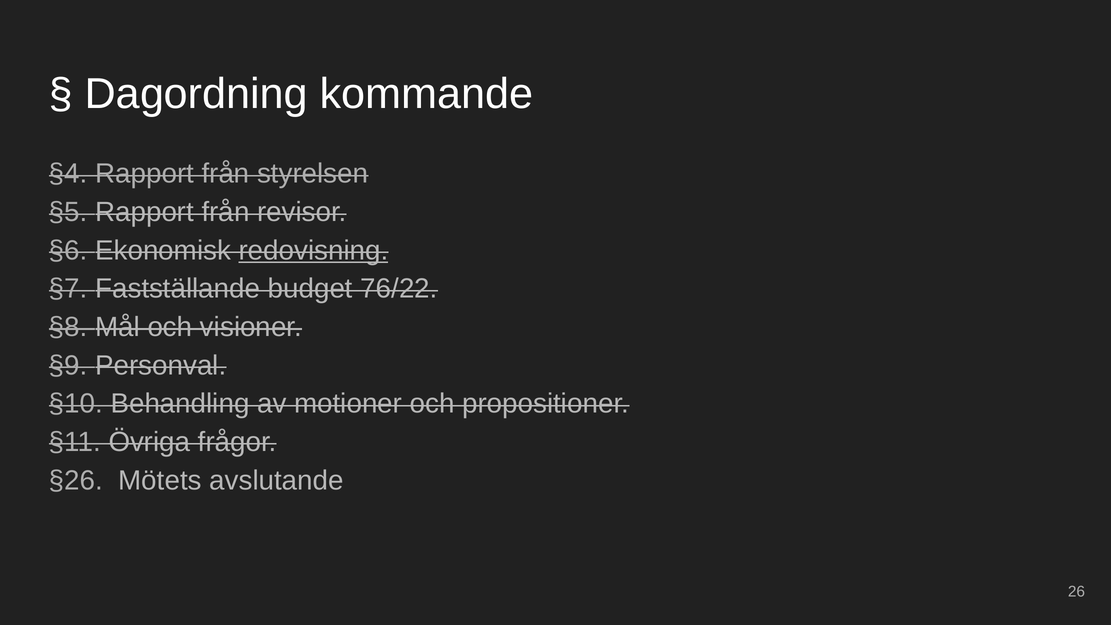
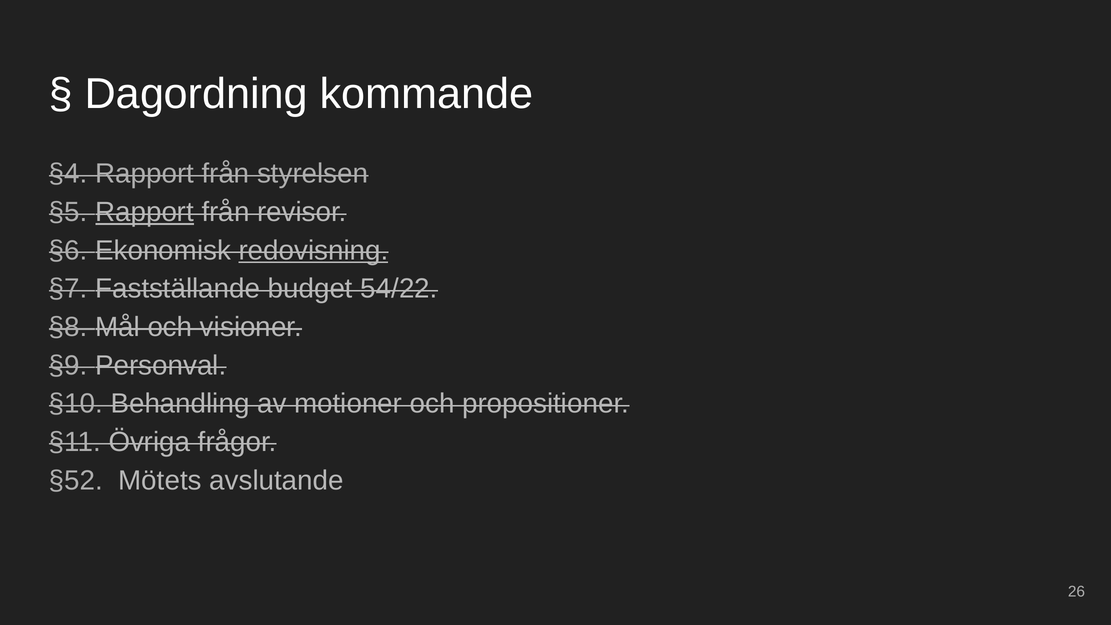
Rapport at (145, 212) underline: none -> present
76/22: 76/22 -> 54/22
§26: §26 -> §52
